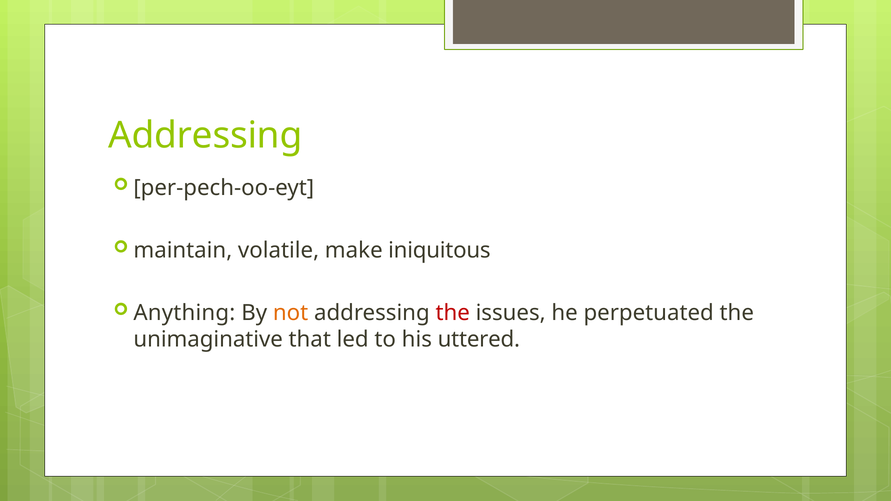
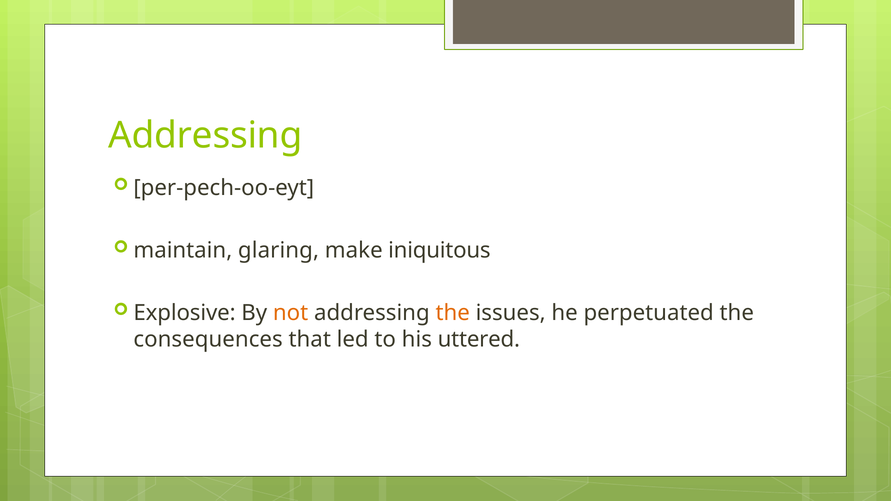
volatile: volatile -> glaring
Anything: Anything -> Explosive
the at (453, 313) colour: red -> orange
unimaginative: unimaginative -> consequences
